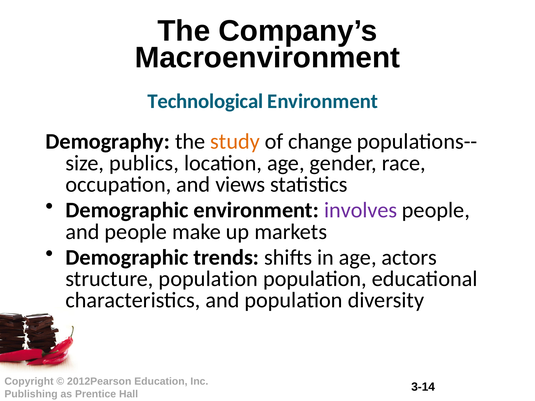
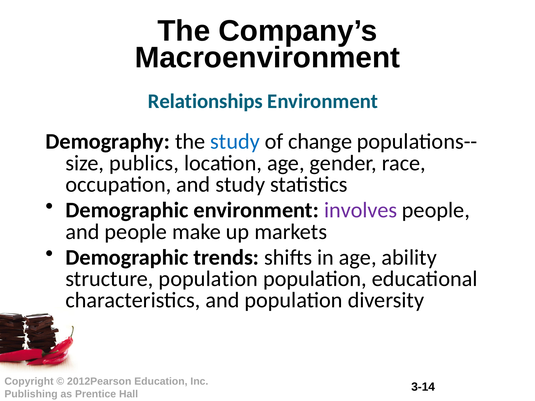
Technological: Technological -> Relationships
study at (235, 142) colour: orange -> blue
and views: views -> study
actors: actors -> ability
